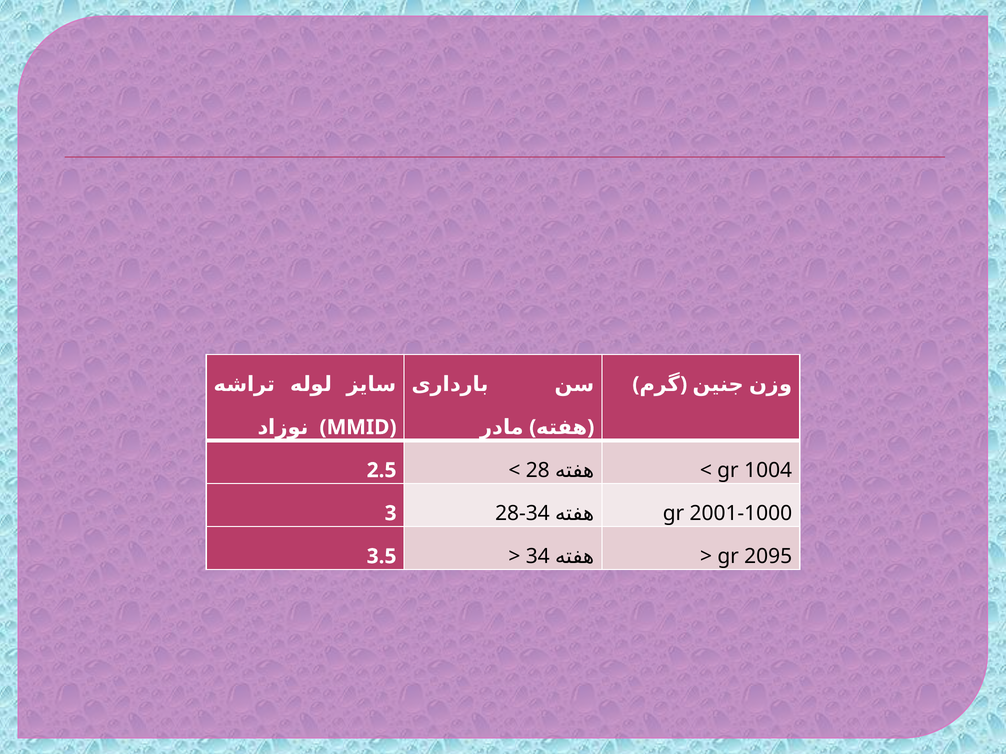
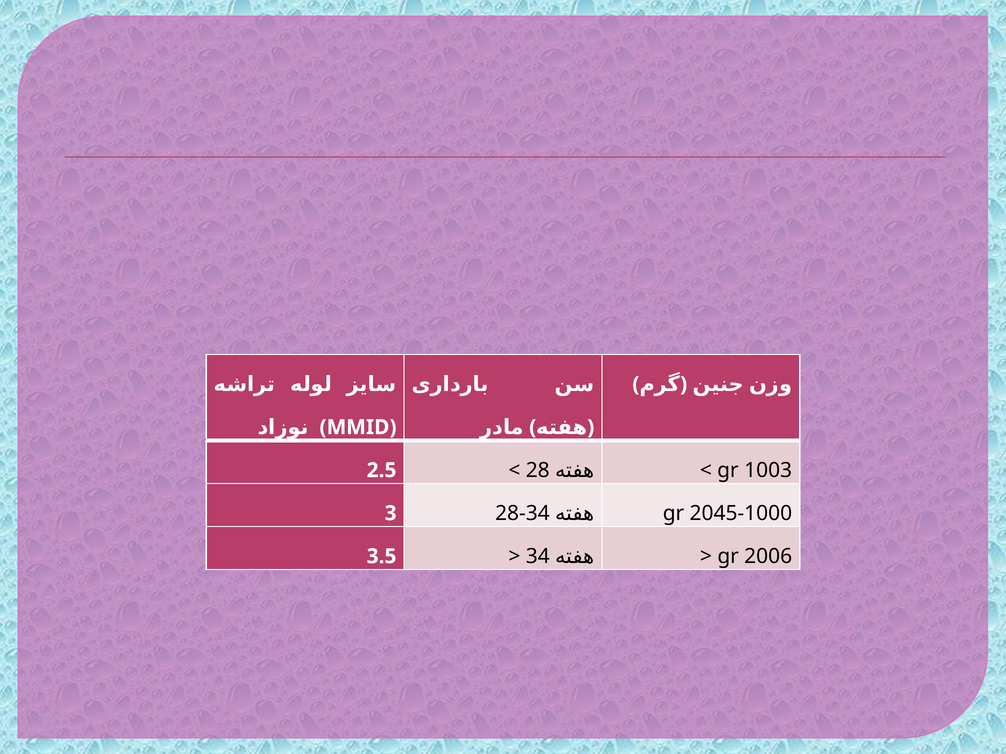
1004: 1004 -> 1003
2001-1000: 2001-1000 -> 2045-1000
2095: 2095 -> 2006
